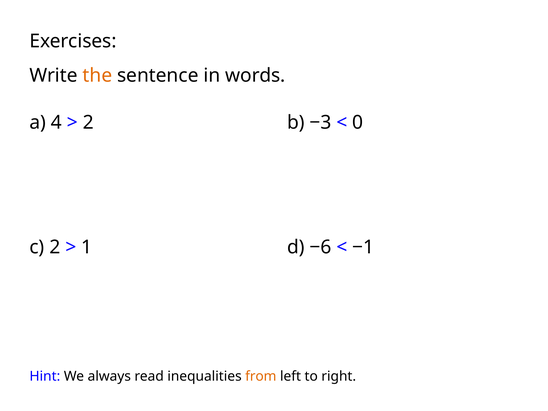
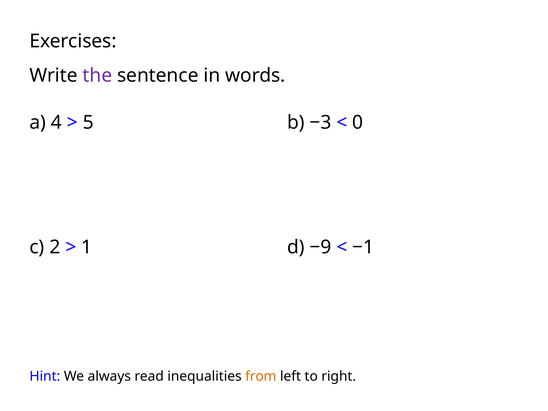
the colour: orange -> purple
2 at (88, 123): 2 -> 5
−6: −6 -> −9
